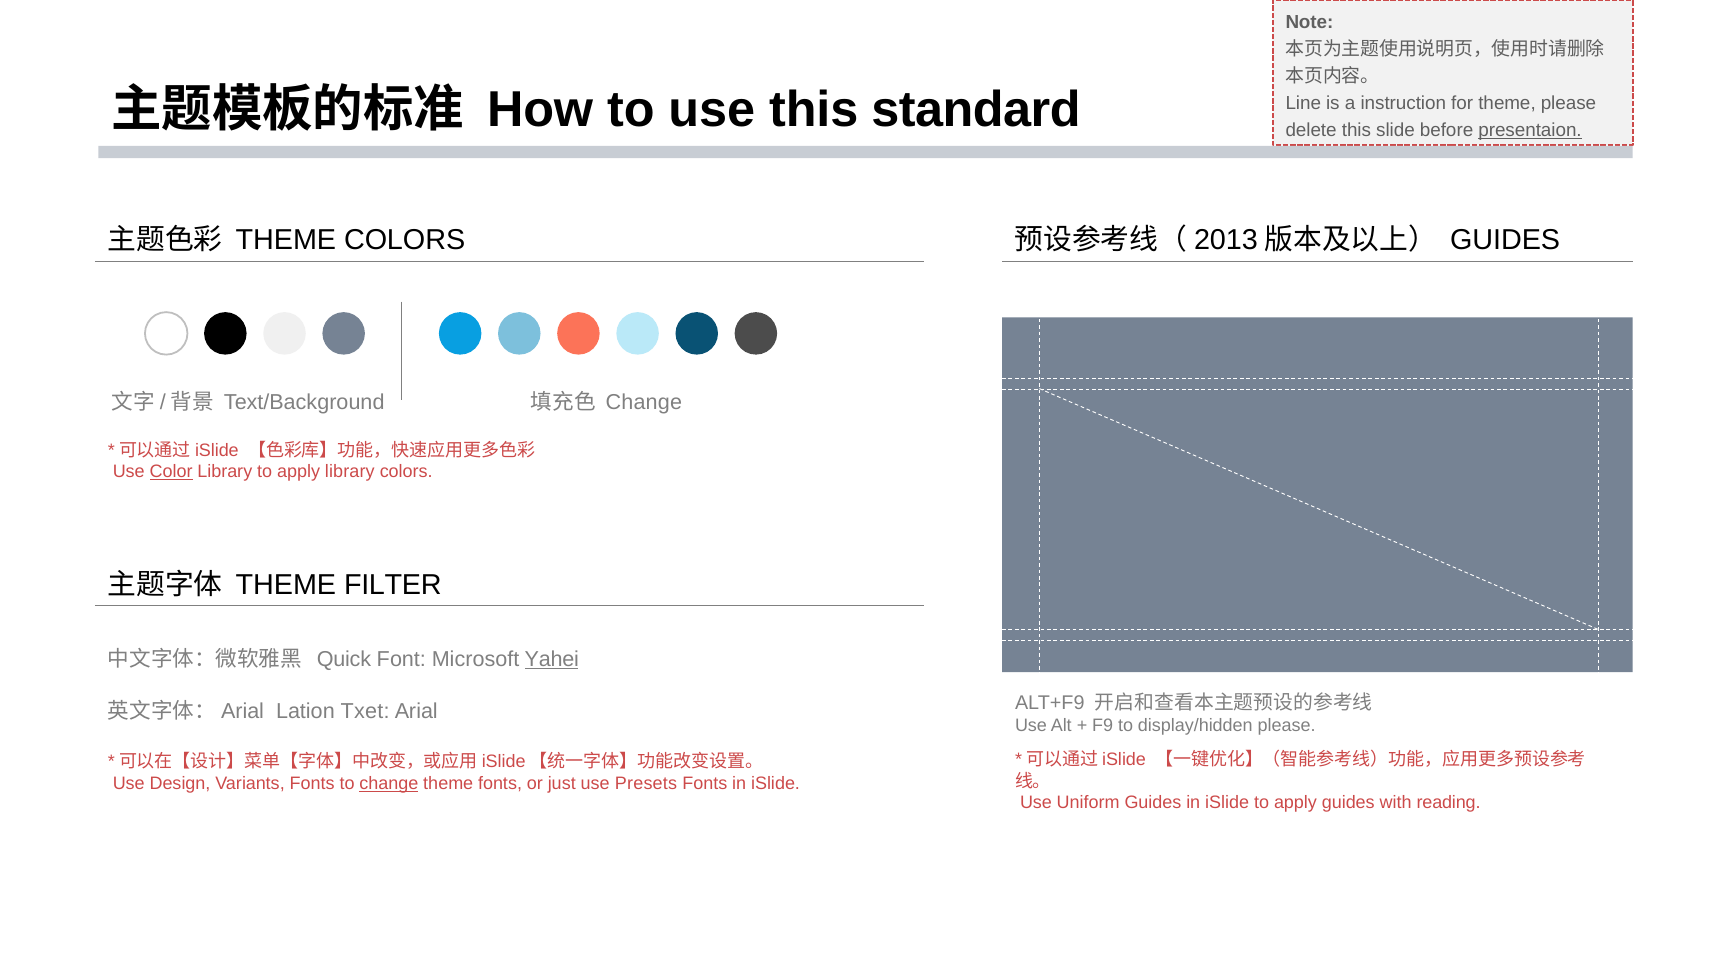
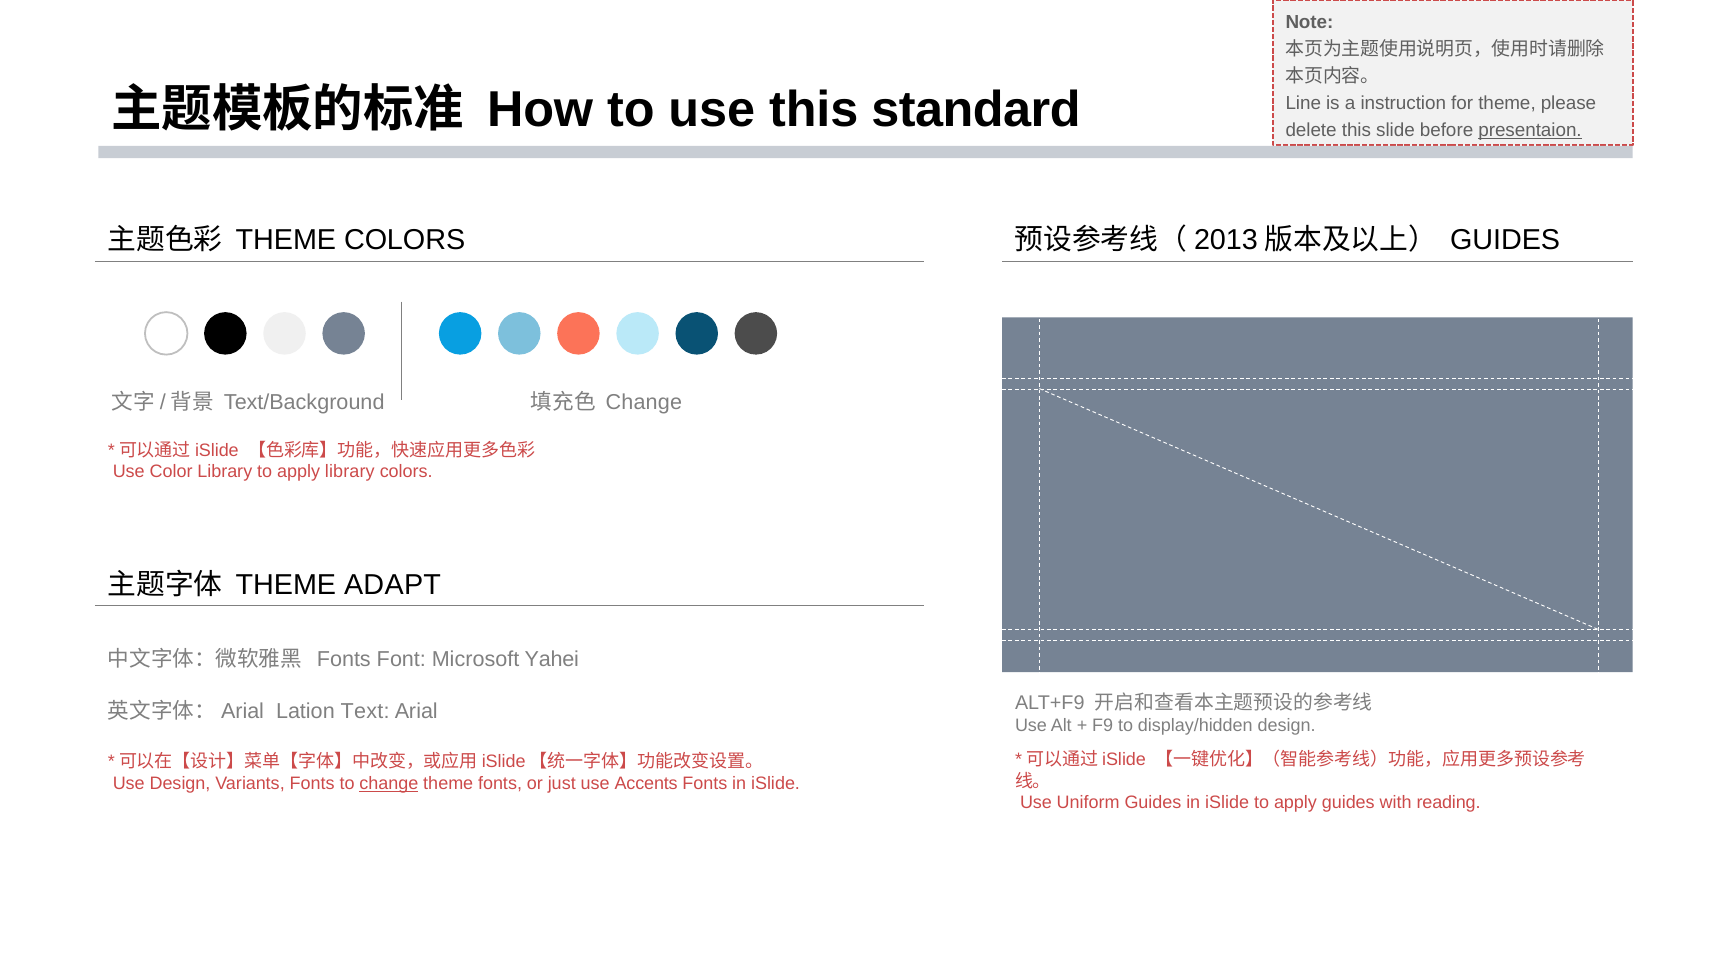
Color underline: present -> none
FILTER: FILTER -> ADAPT
Quick at (344, 659): Quick -> Fonts
Yahei underline: present -> none
Txet: Txet -> Text
display/hidden please: please -> design
Presets: Presets -> Accents
